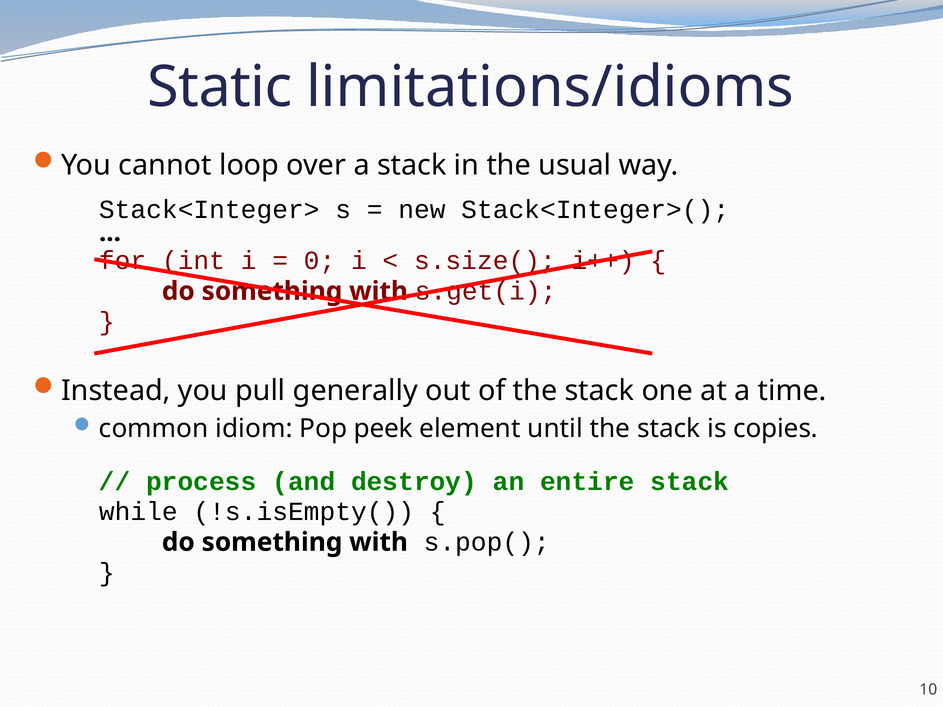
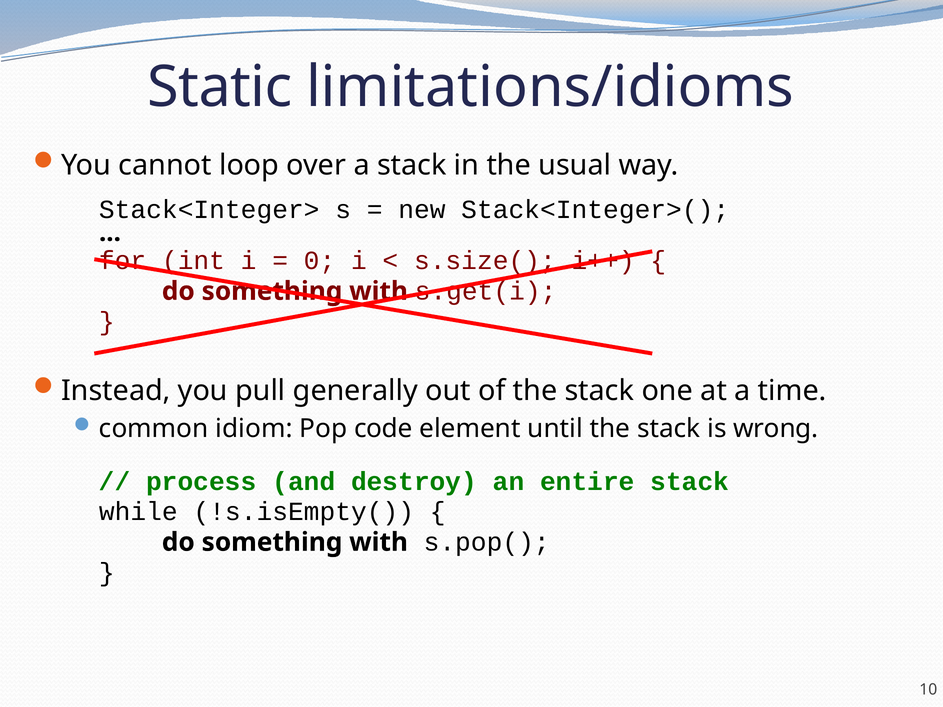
peek: peek -> code
copies: copies -> wrong
